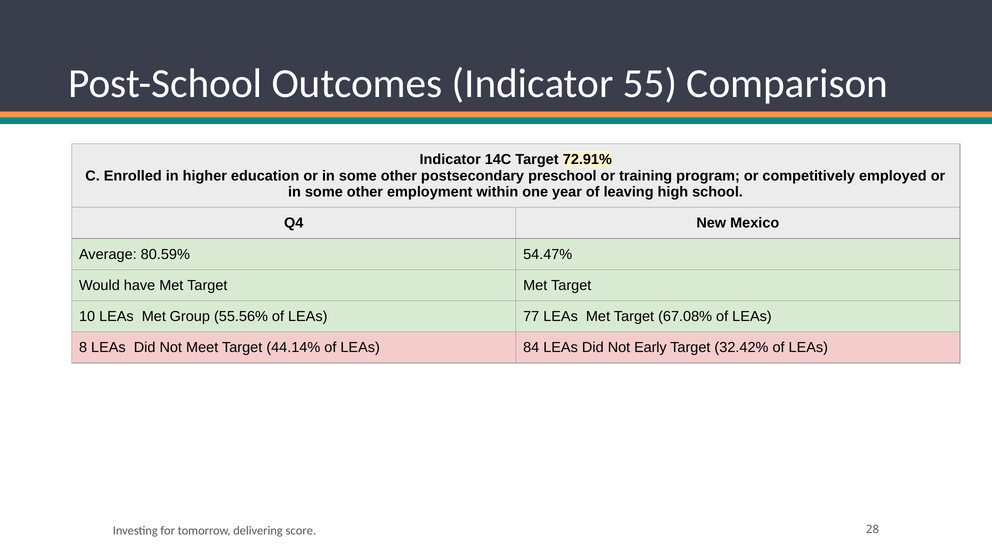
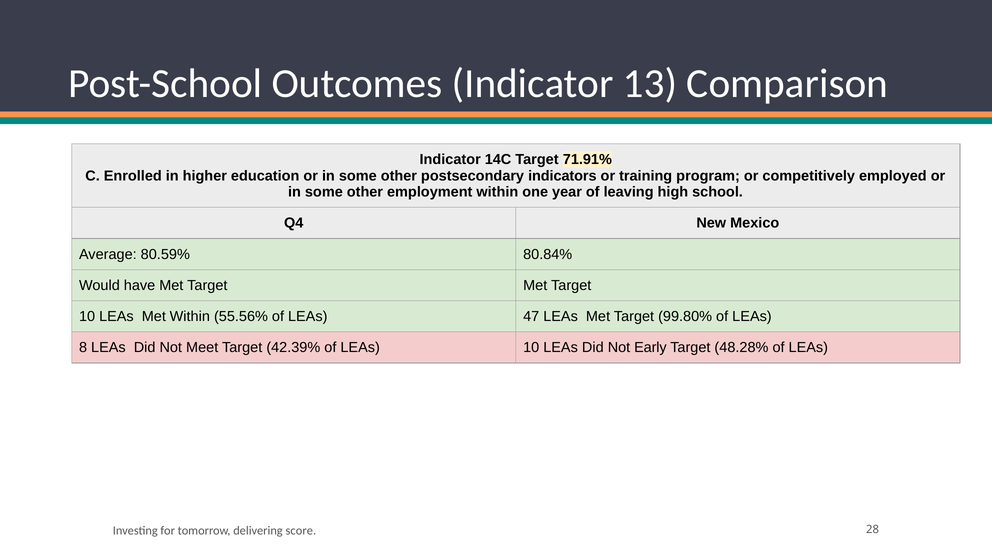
55: 55 -> 13
72.91%: 72.91% -> 71.91%
preschool: preschool -> indicators
54.47%: 54.47% -> 80.84%
Met Group: Group -> Within
77: 77 -> 47
67.08%: 67.08% -> 99.80%
44.14%: 44.14% -> 42.39%
LEAs 84: 84 -> 10
32.42%: 32.42% -> 48.28%
